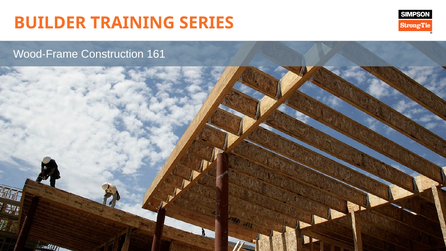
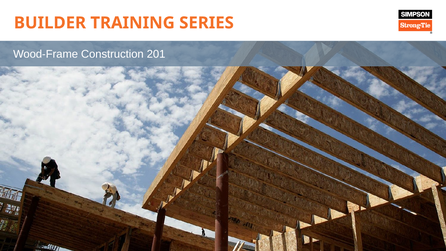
161: 161 -> 201
